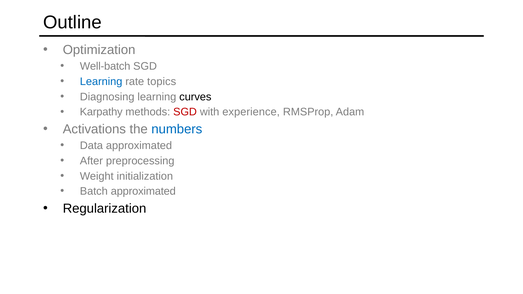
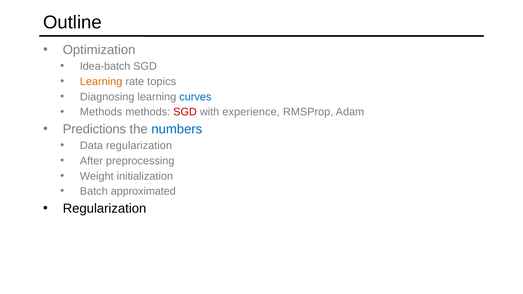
Well-batch: Well-batch -> Idea-batch
Learning at (101, 82) colour: blue -> orange
curves colour: black -> blue
Karpathy at (101, 112): Karpathy -> Methods
Activations: Activations -> Predictions
Data approximated: approximated -> regularization
